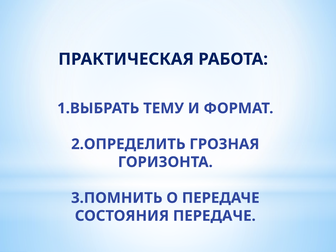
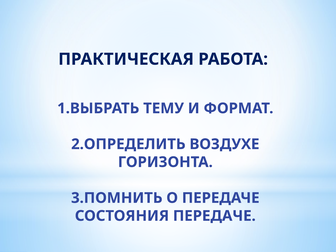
ГРОЗНАЯ: ГРОЗНАЯ -> ВОЗДУХЕ
